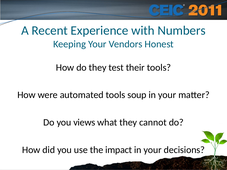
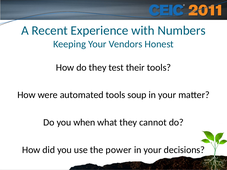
views: views -> when
impact: impact -> power
